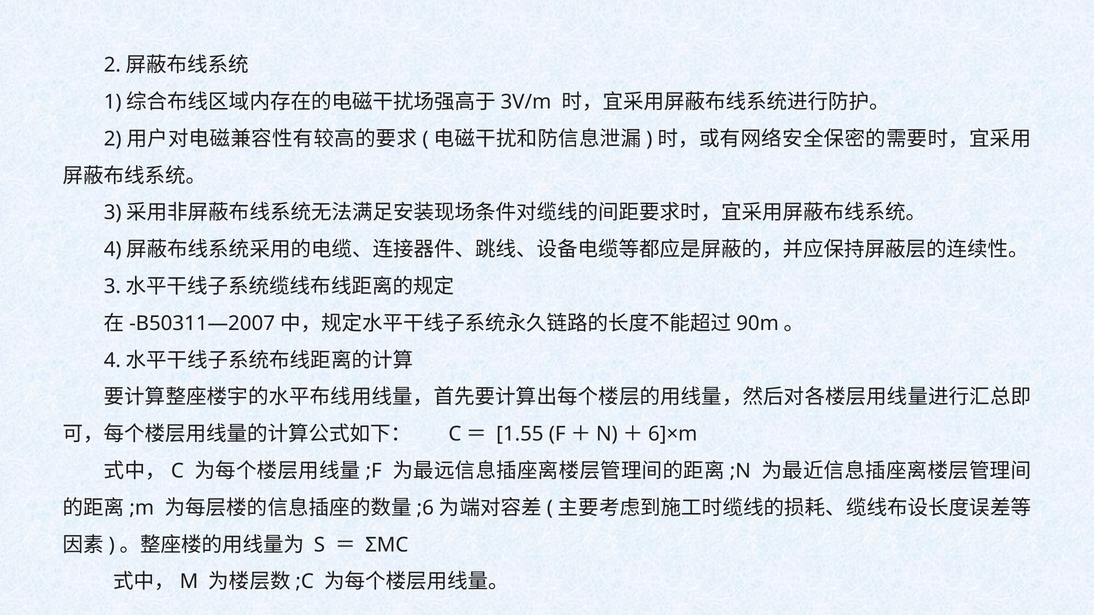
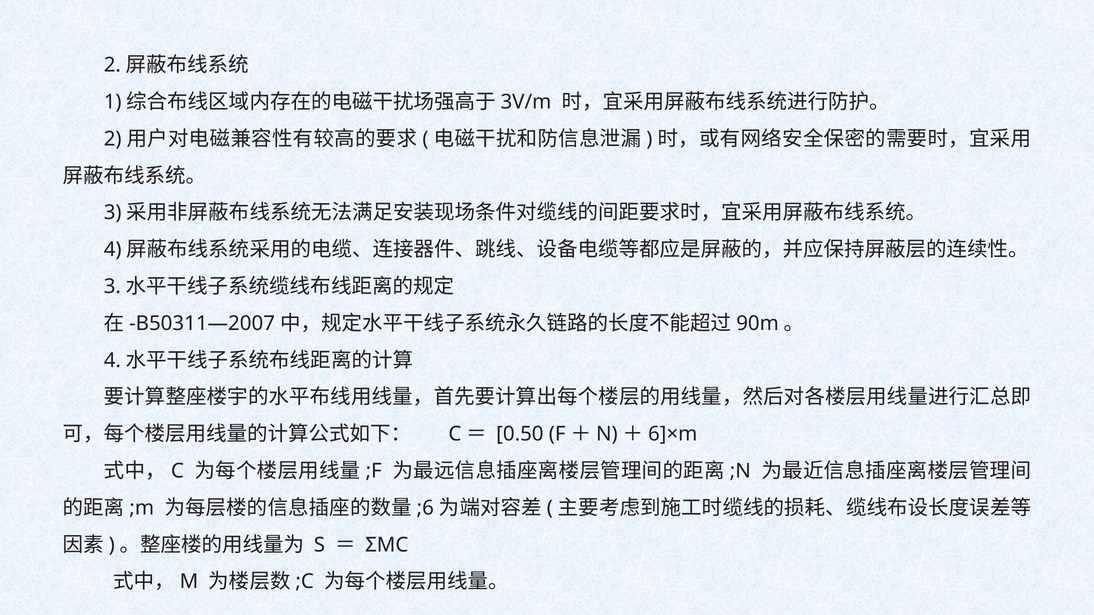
1.55: 1.55 -> 0.50
